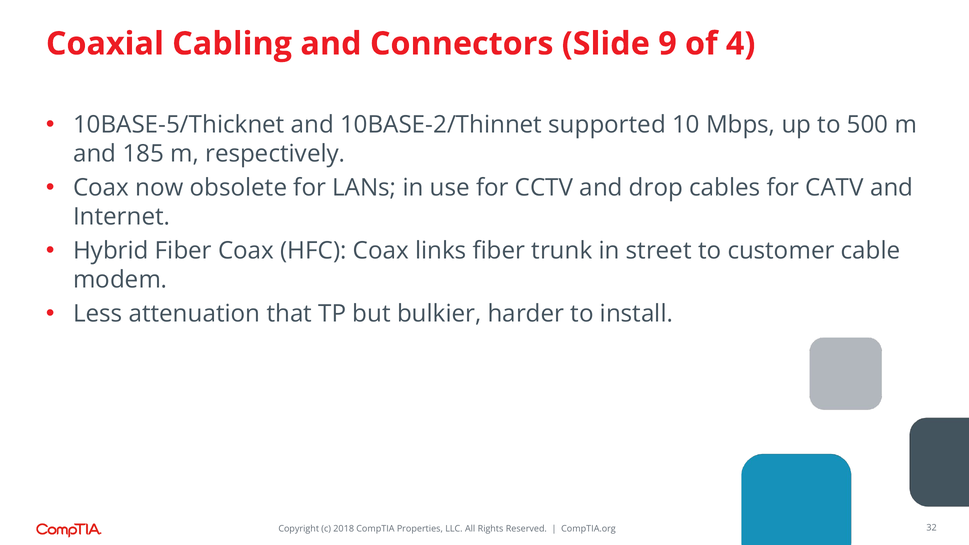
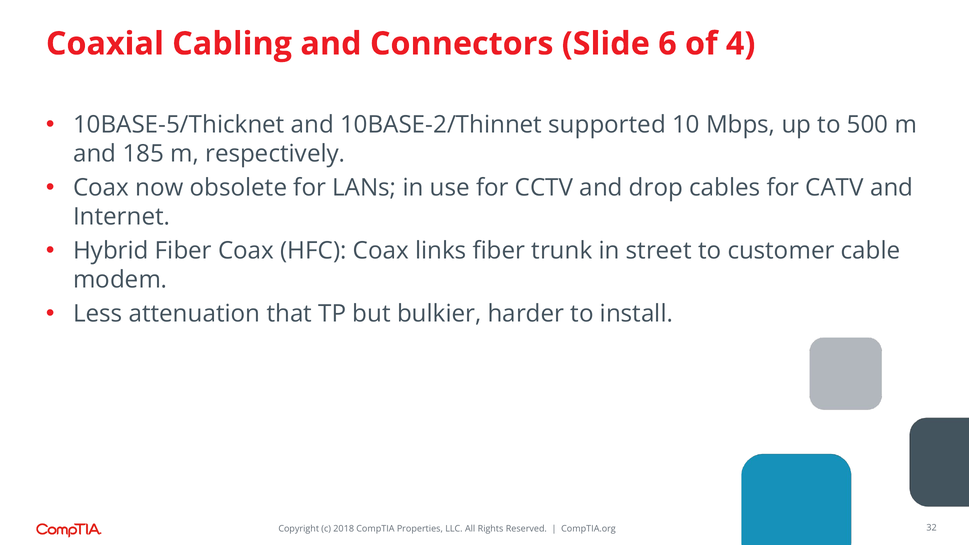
9: 9 -> 6
